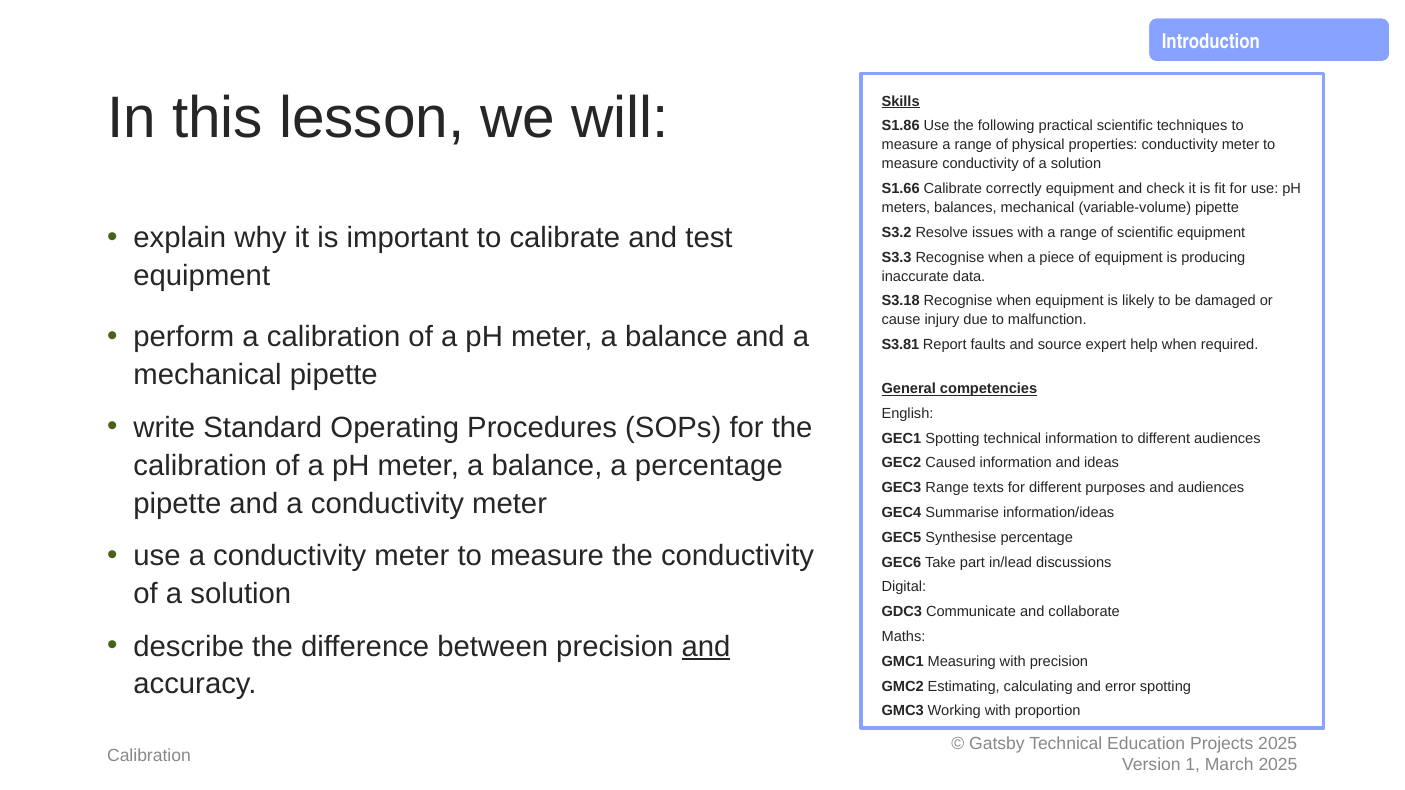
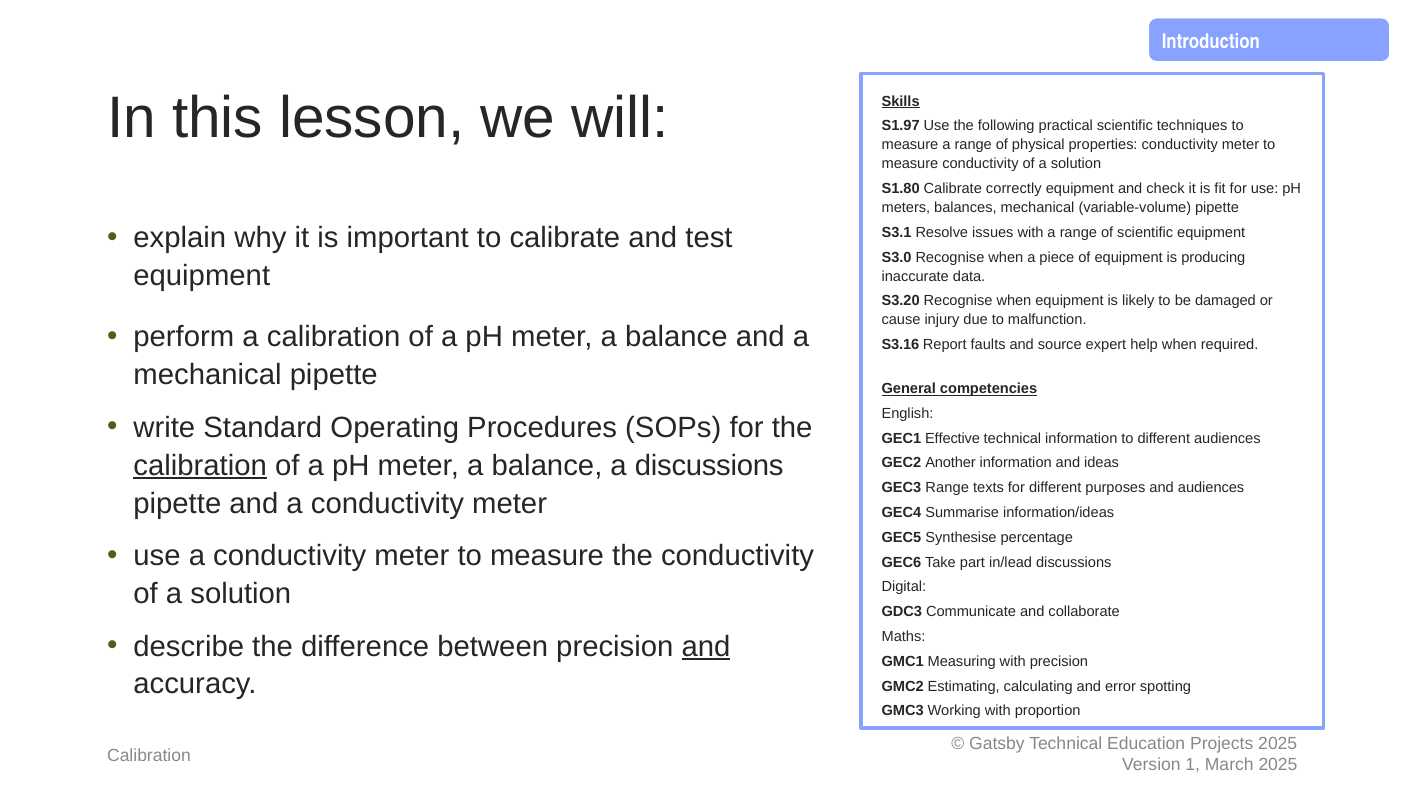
S1.86: S1.86 -> S1.97
S1.66: S1.66 -> S1.80
S3.2: S3.2 -> S3.1
S3.3: S3.3 -> S3.0
S3.18: S3.18 -> S3.20
S3.81: S3.81 -> S3.16
GEC1 Spotting: Spotting -> Effective
calibration at (200, 466) underline: none -> present
a percentage: percentage -> discussions
Caused: Caused -> Another
